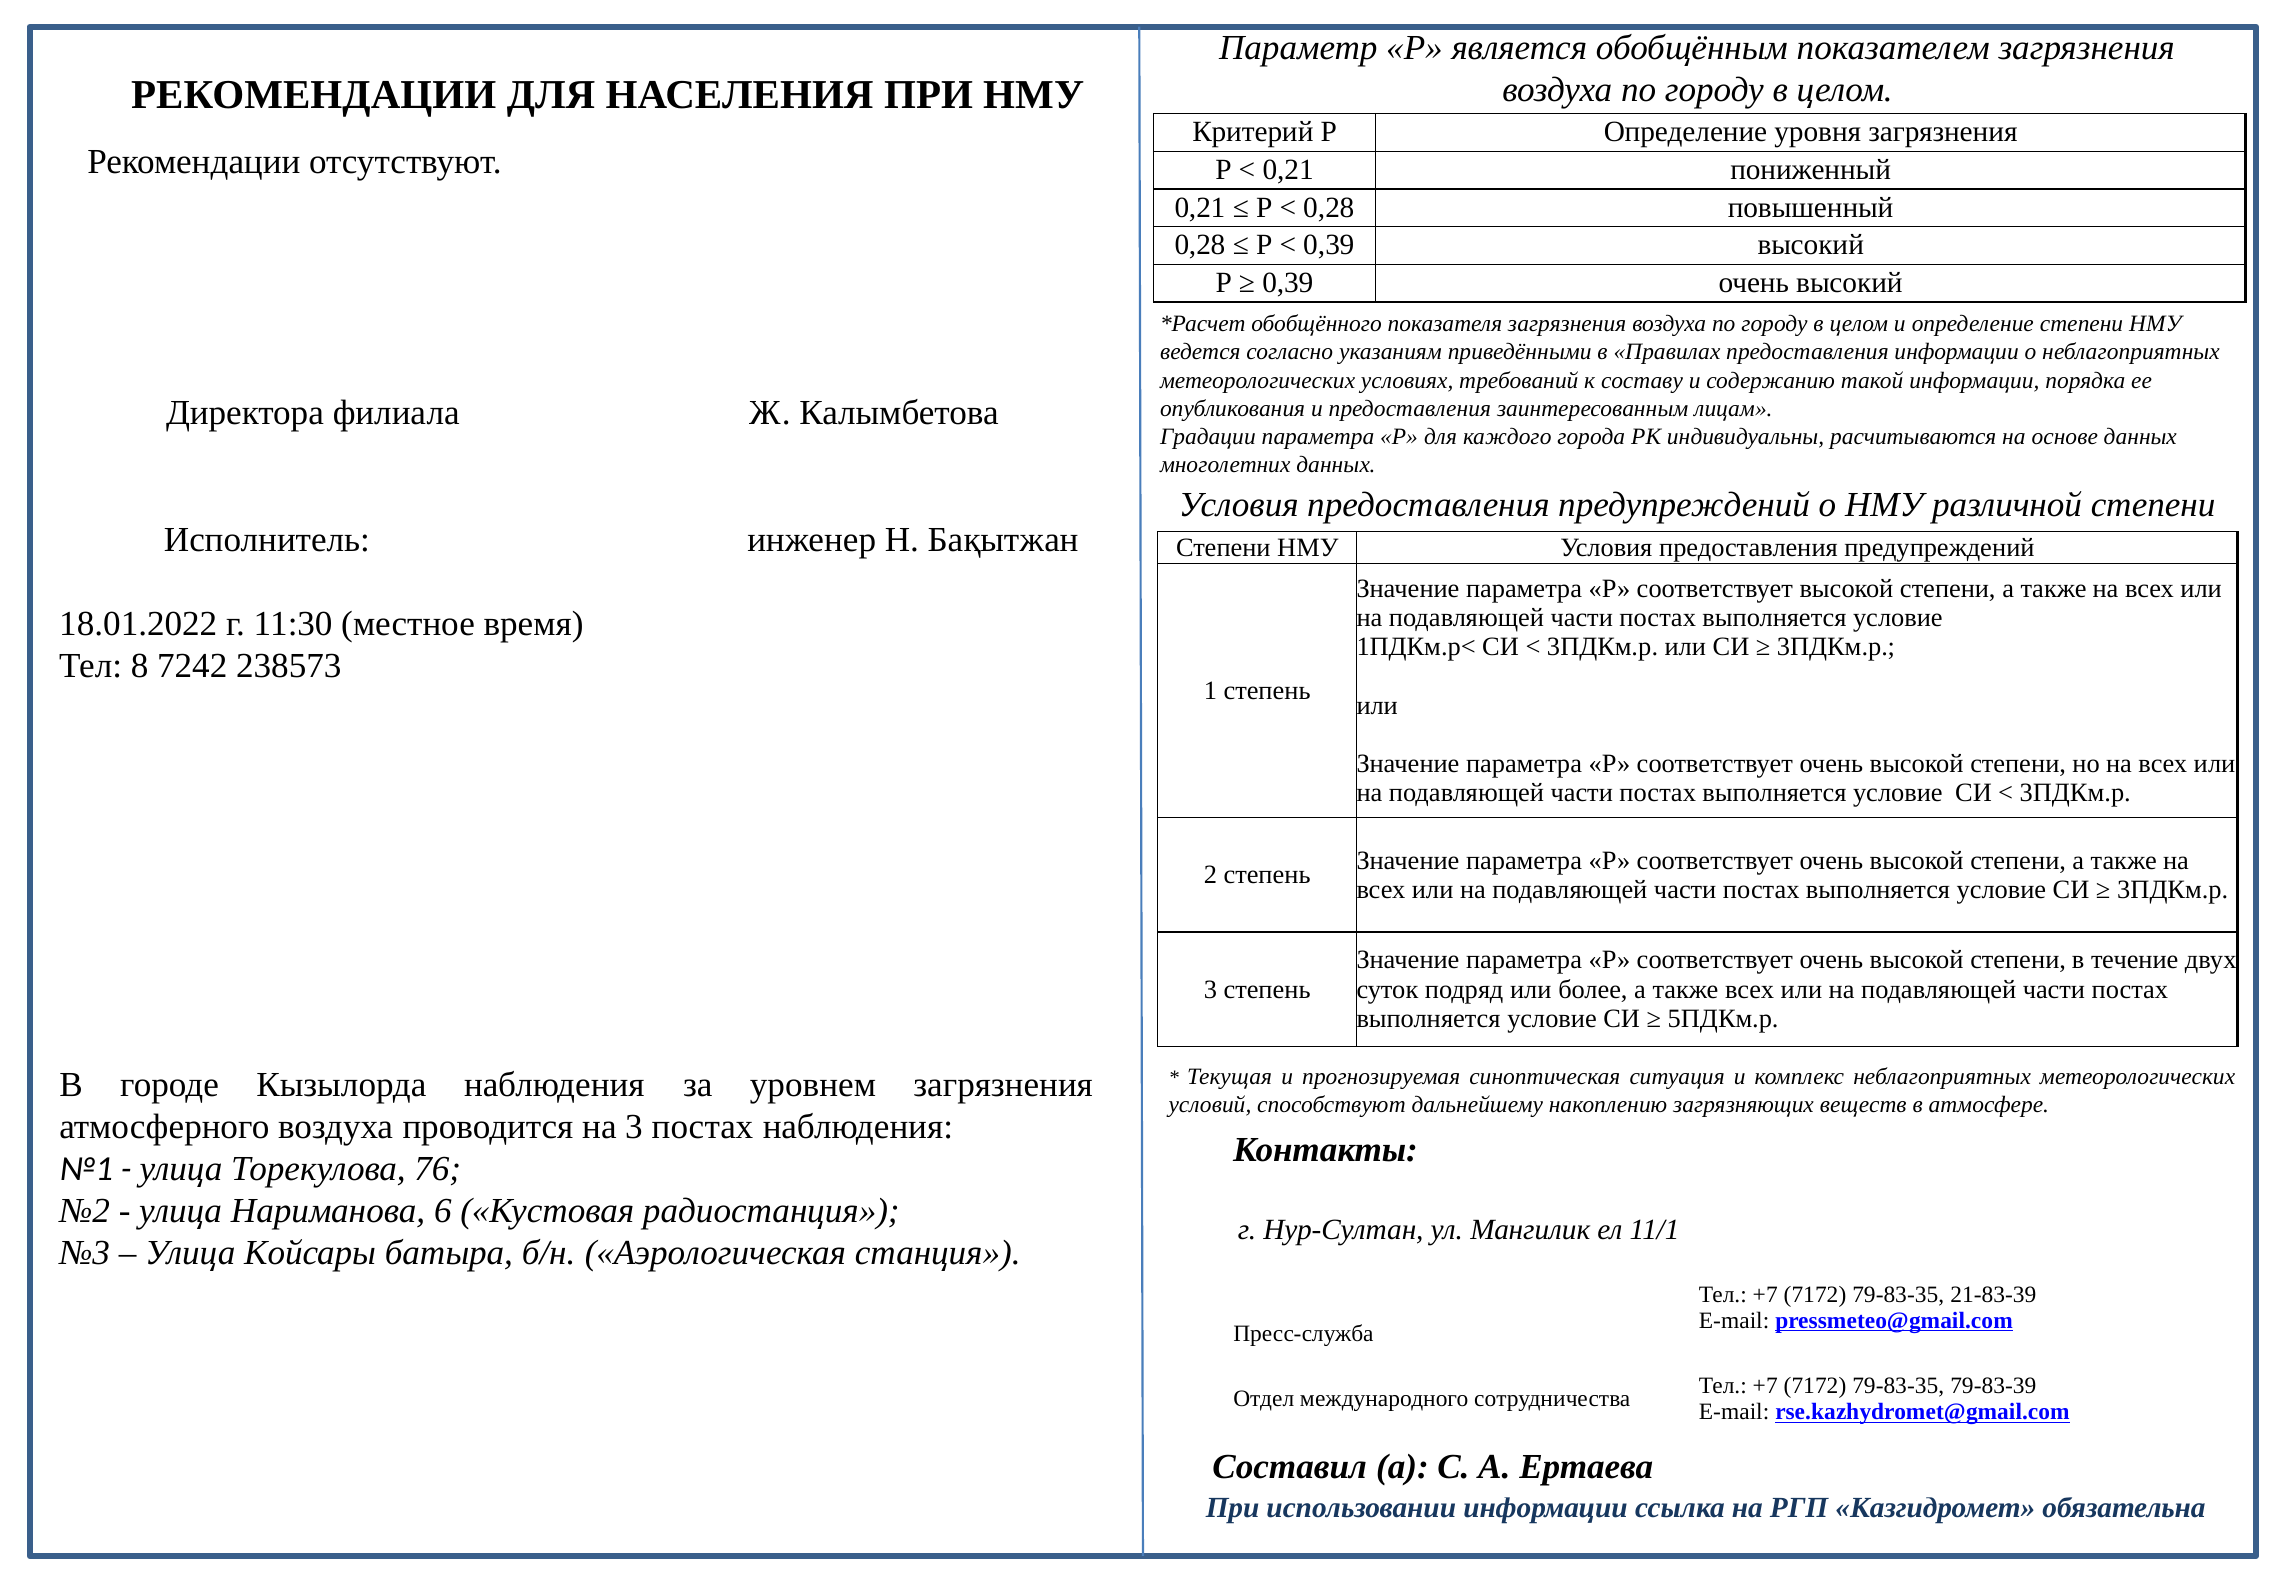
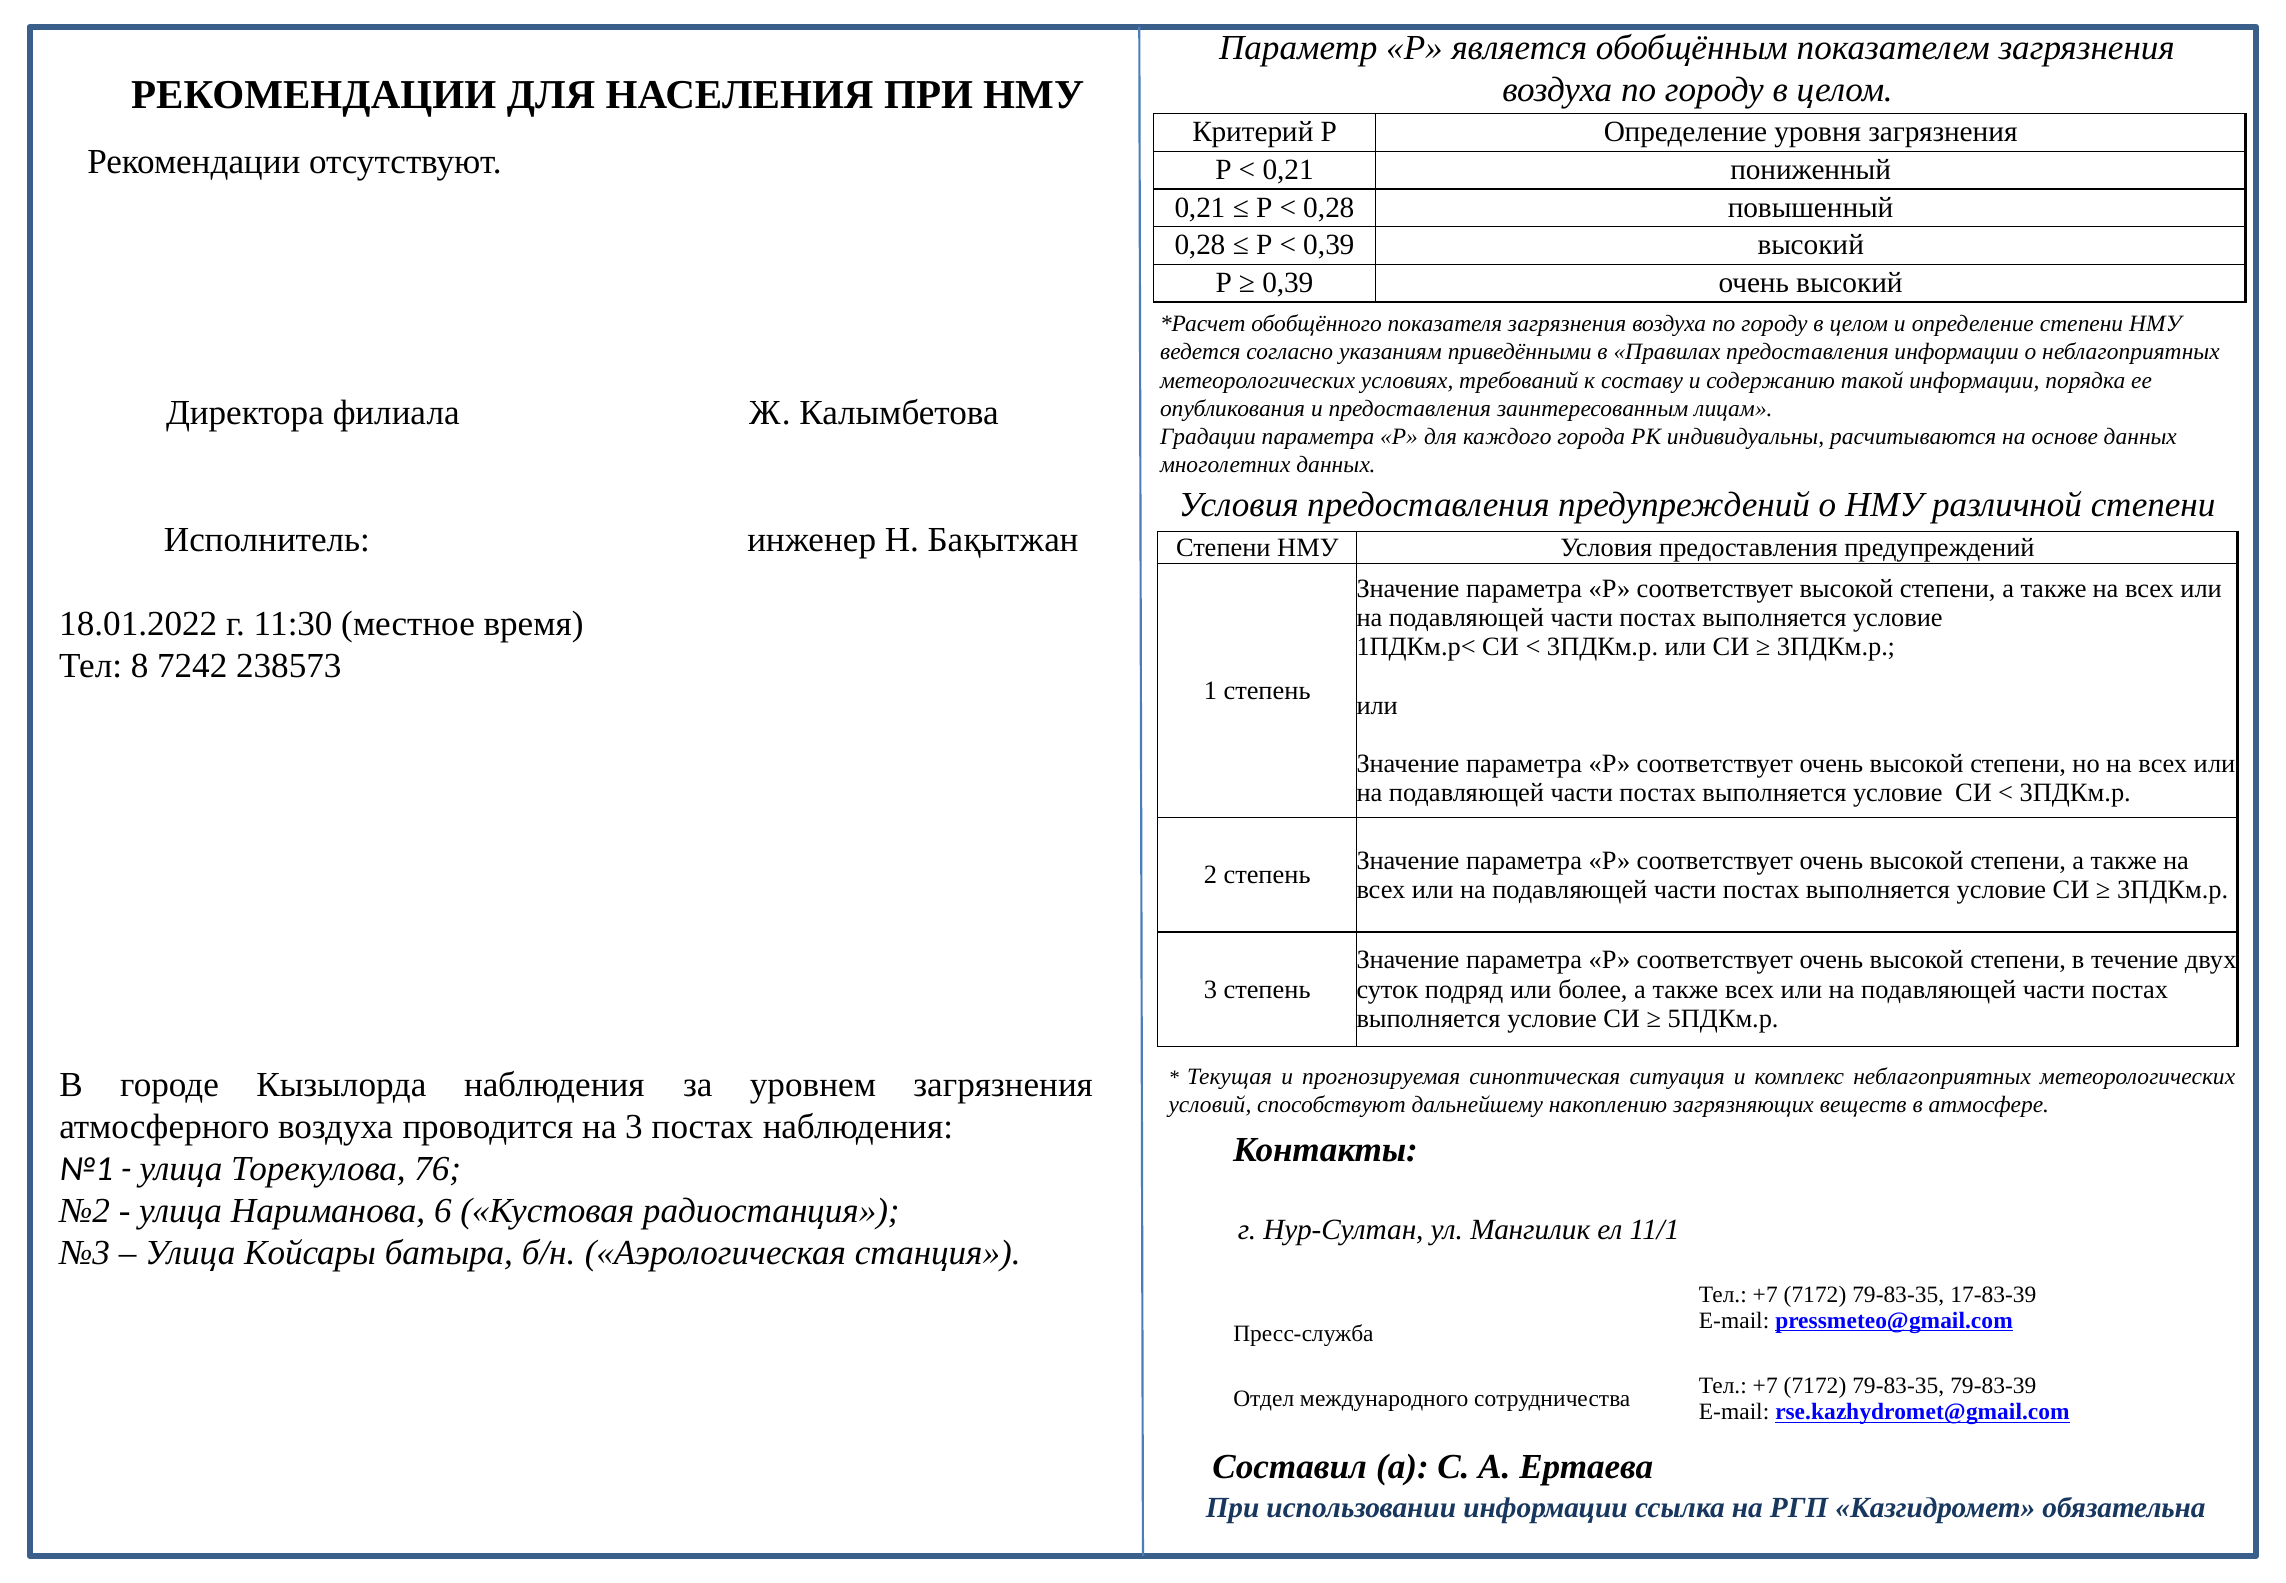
21-83-39: 21-83-39 -> 17-83-39
